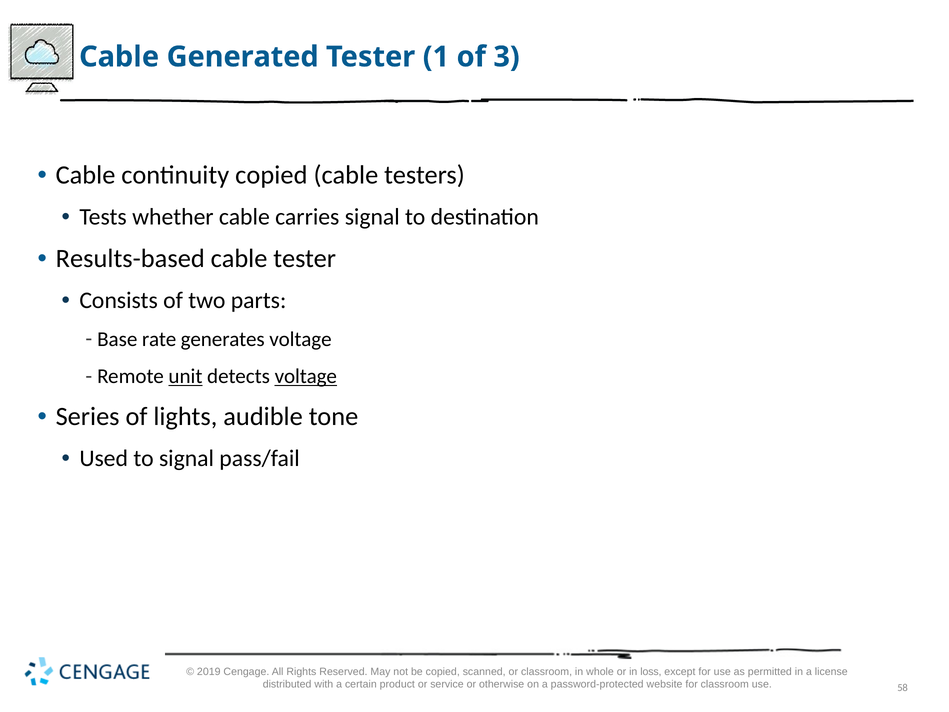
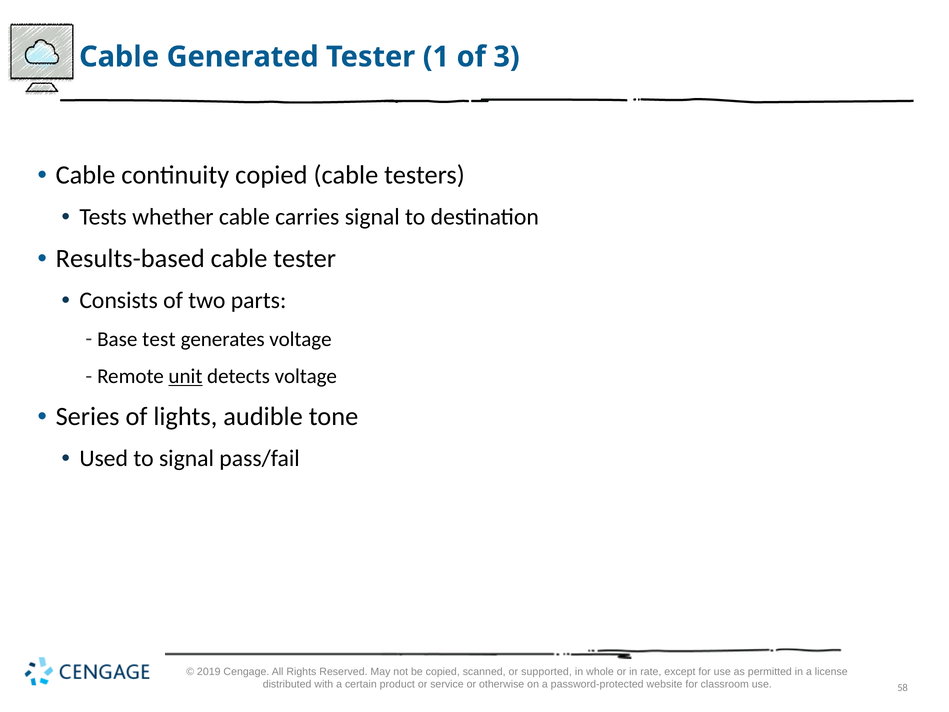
rate: rate -> test
voltage at (306, 376) underline: present -> none
or classroom: classroom -> supported
loss: loss -> rate
